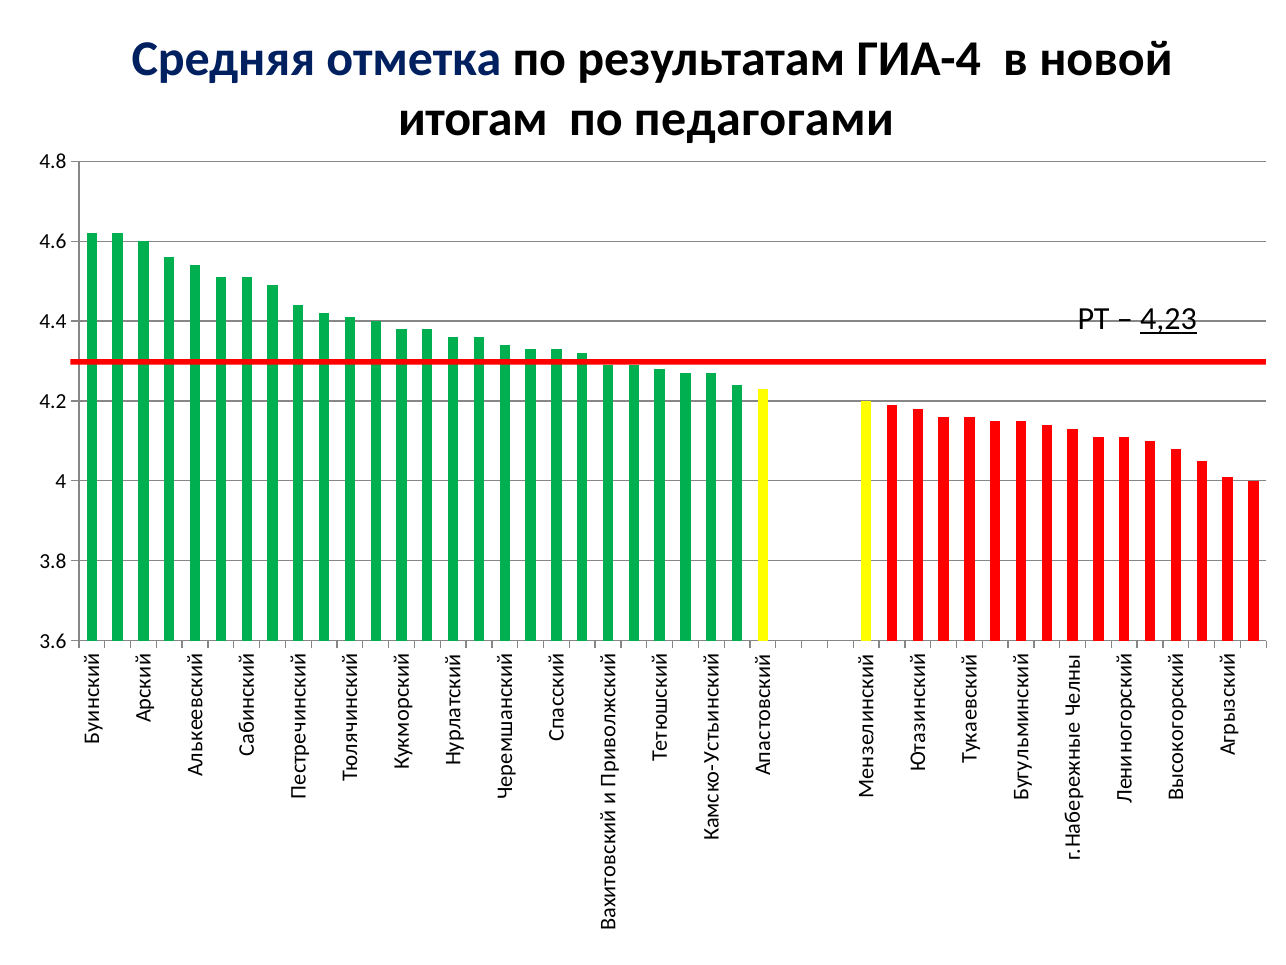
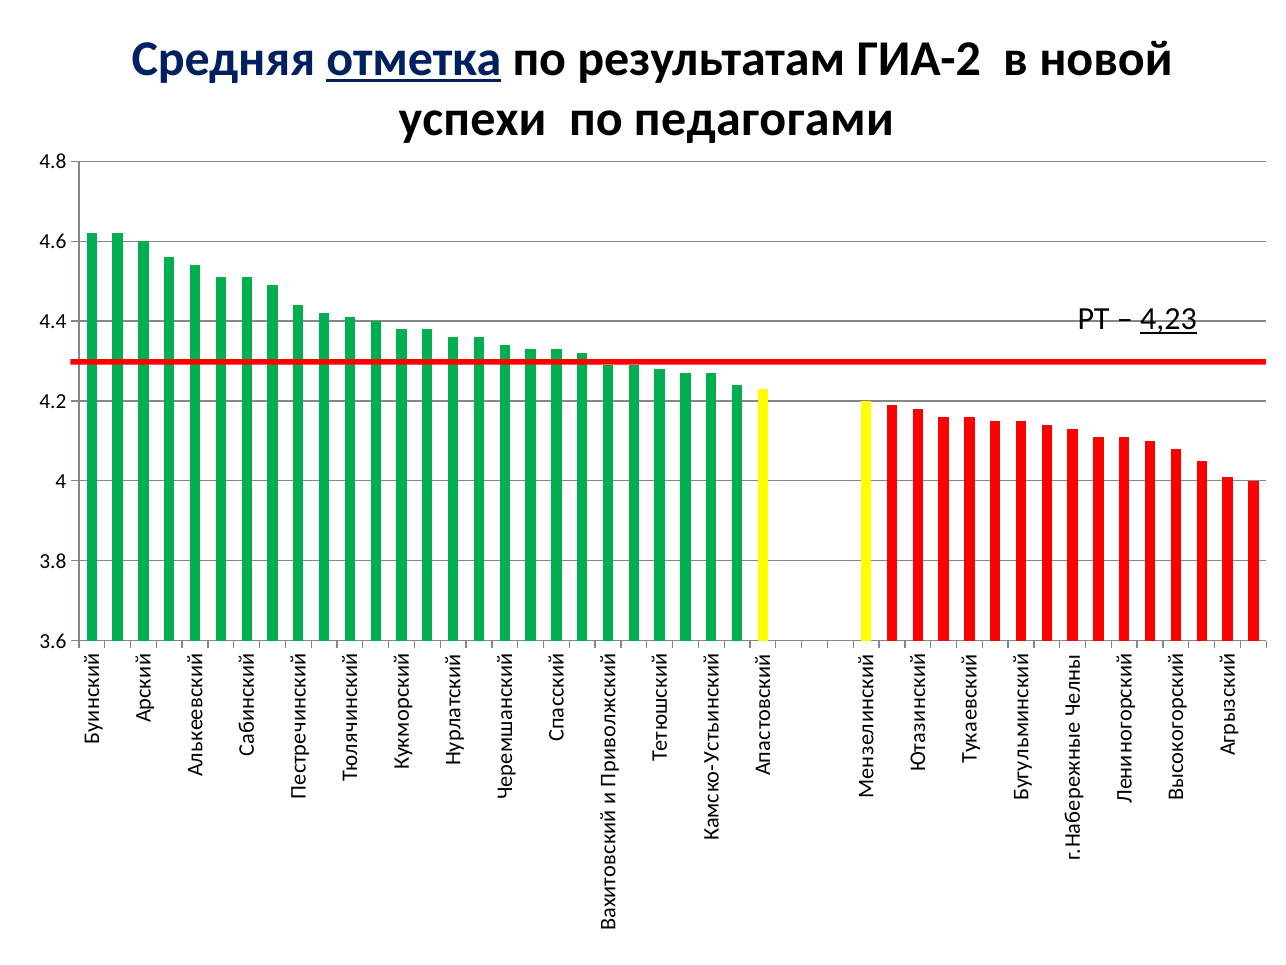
отметка underline: none -> present
ГИА-4: ГИА-4 -> ГИА-2
итогам: итогам -> успехи
